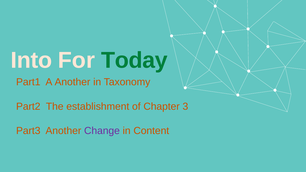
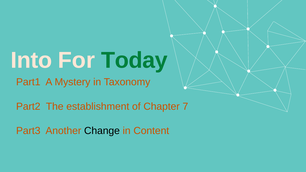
A Another: Another -> Mystery
3: 3 -> 7
Change colour: purple -> black
